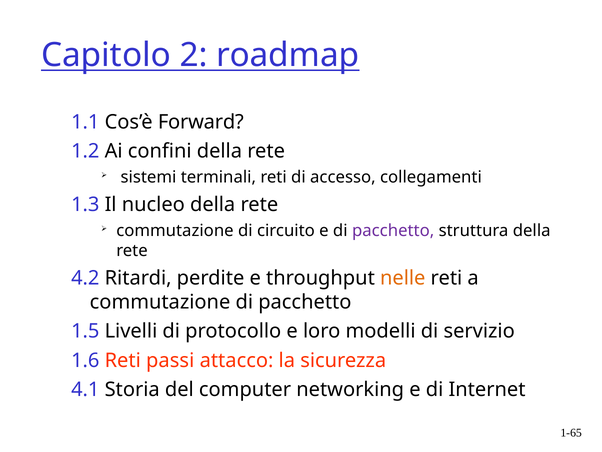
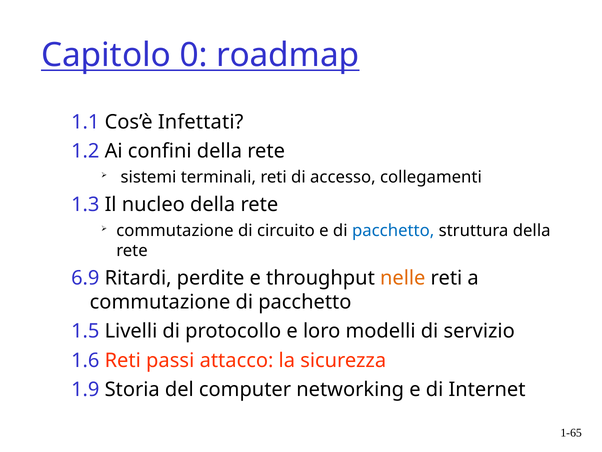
2: 2 -> 0
Forward: Forward -> Infettati
pacchetto at (393, 230) colour: purple -> blue
4.2: 4.2 -> 6.9
4.1: 4.1 -> 1.9
